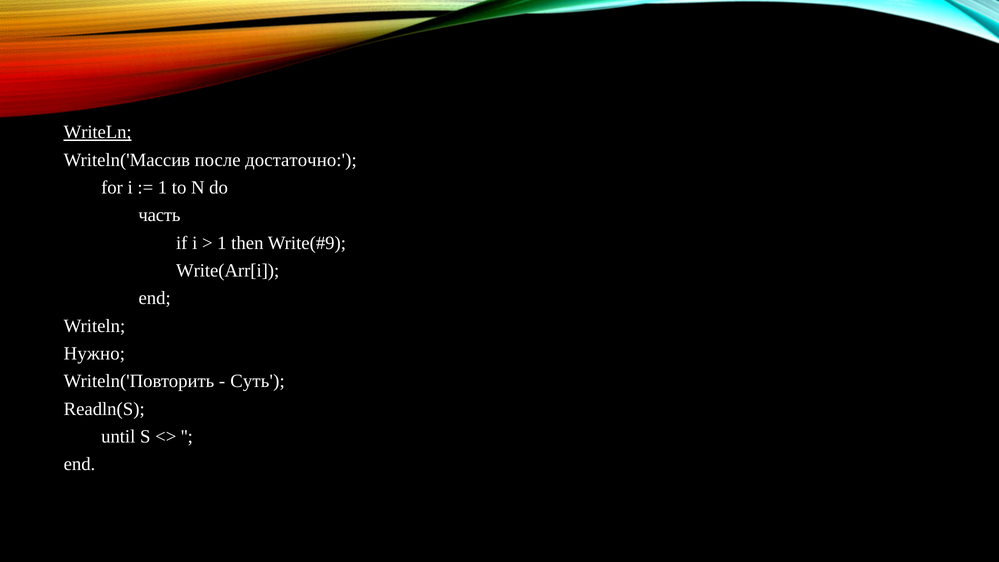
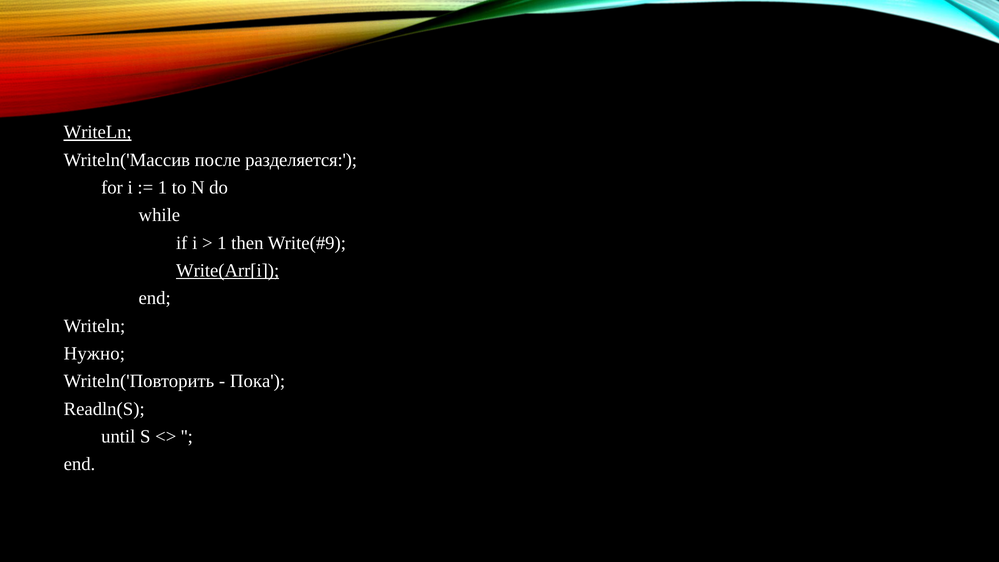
достаточно: достаточно -> разделяется
часть: часть -> while
Write(Arr[i underline: none -> present
Суть: Суть -> Пока
